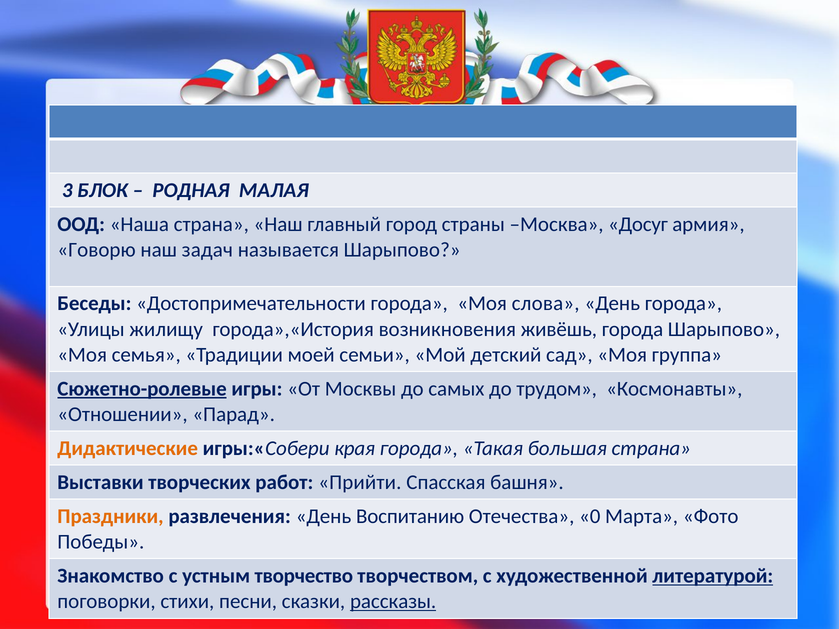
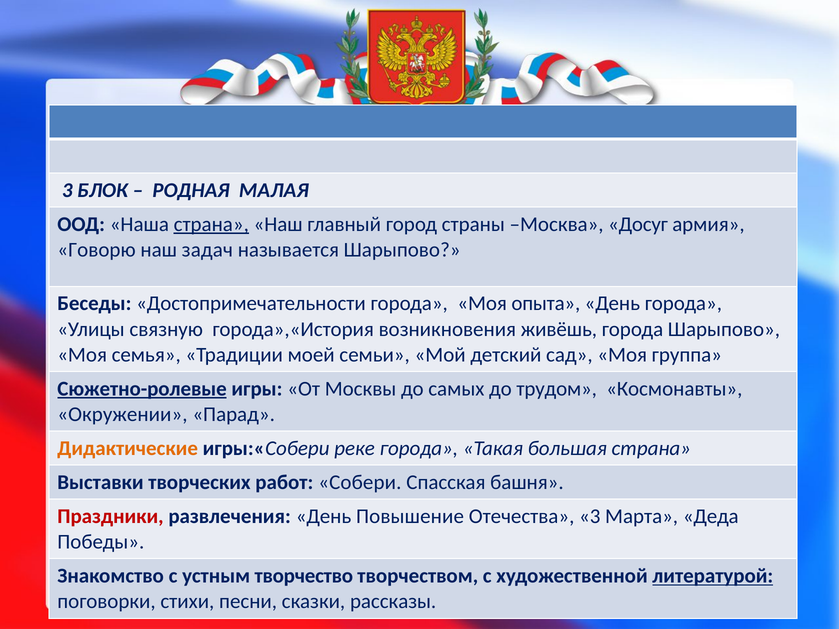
страна at (211, 224) underline: none -> present
слова: слова -> опыта
жилищу: жилищу -> связную
Отношении: Отношении -> Окружении
края: края -> реке
Прийти: Прийти -> Собери
Праздники colour: orange -> red
Воспитанию: Воспитанию -> Повышение
Отечества 0: 0 -> 3
Фото: Фото -> Деда
рассказы underline: present -> none
